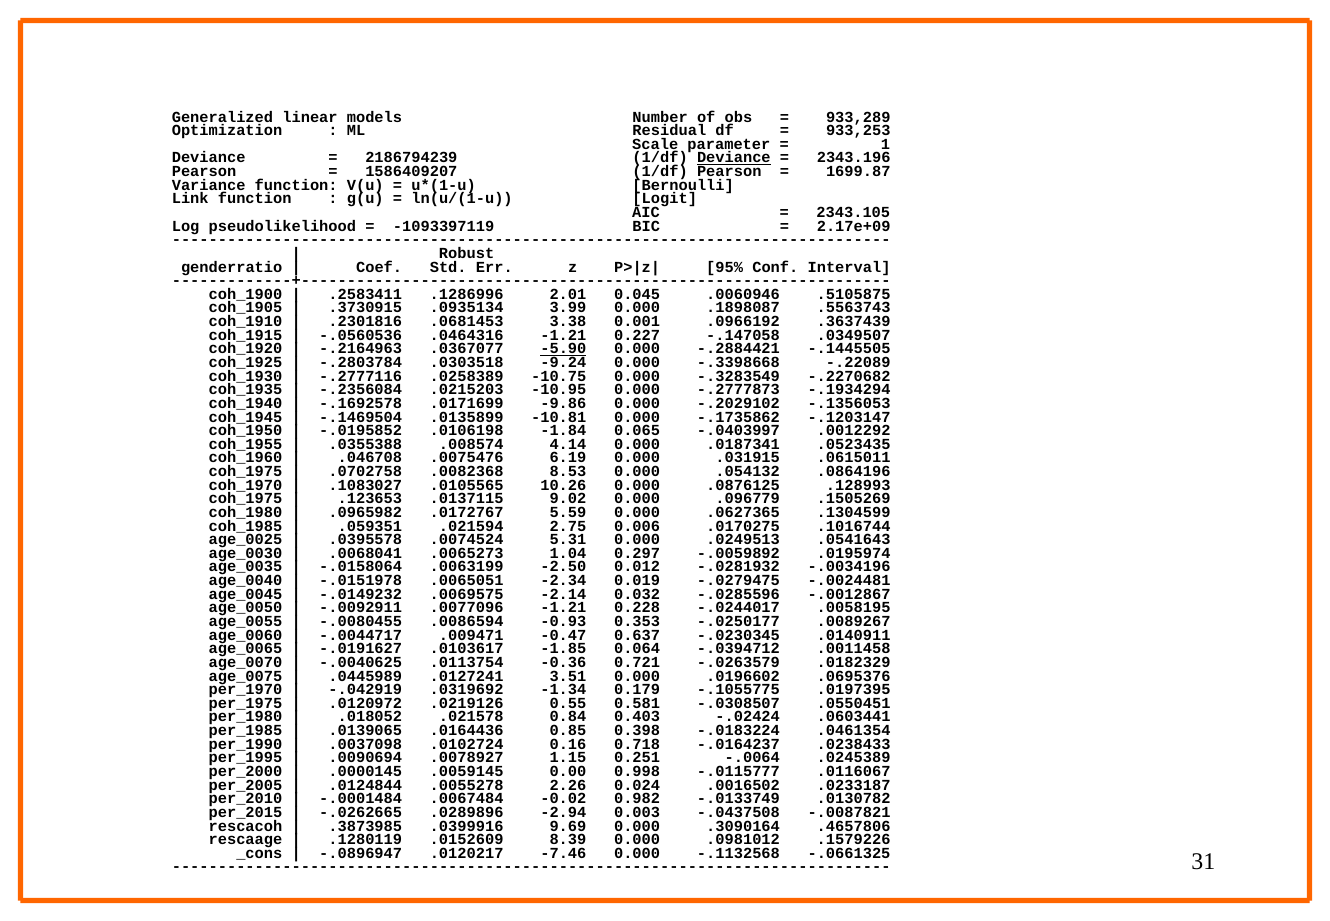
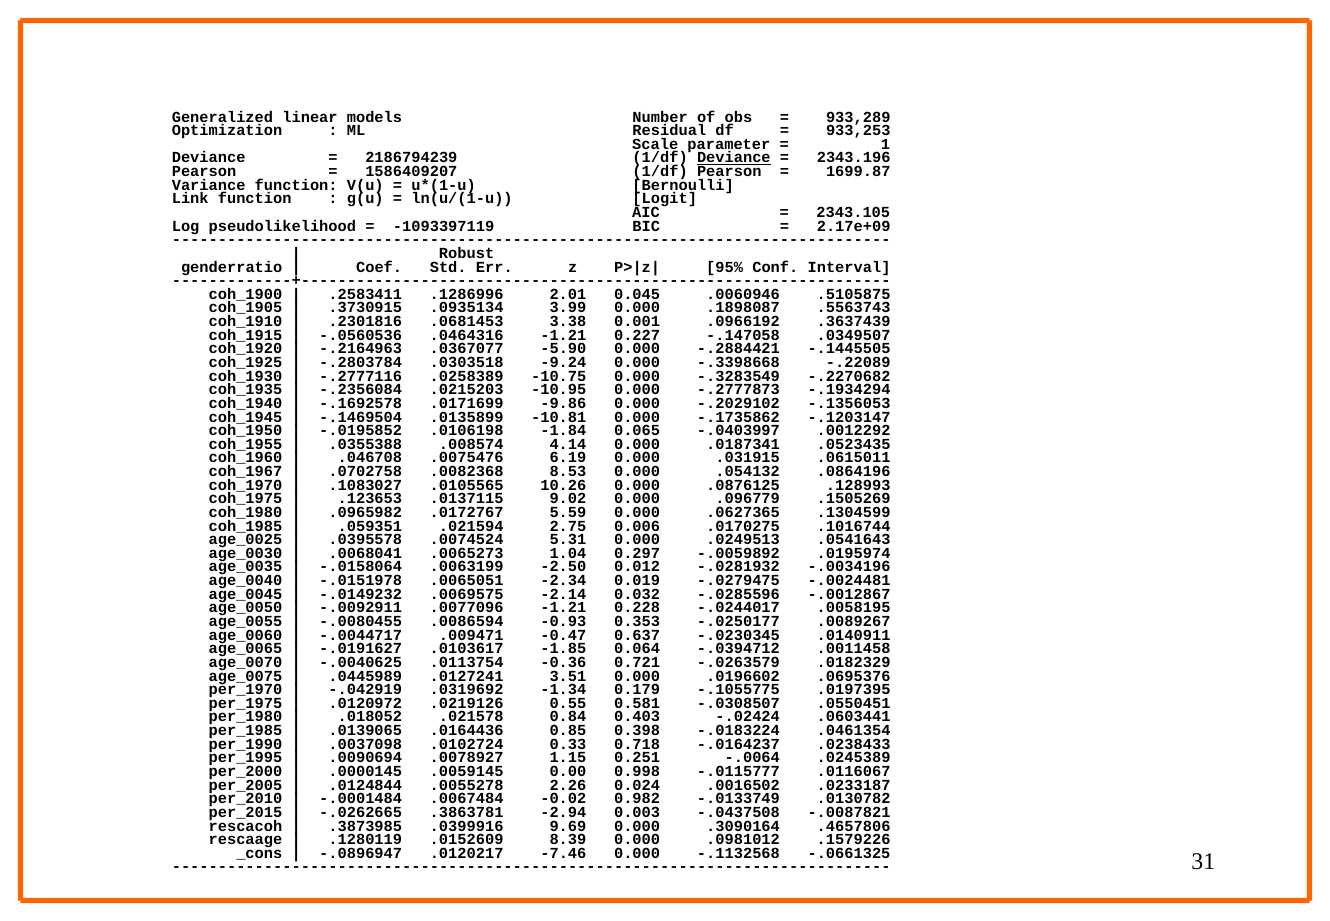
-5.90 underline: present -> none
coh_1975 at (245, 471): coh_1975 -> coh_1967
0.16: 0.16 -> 0.33
.0289896: .0289896 -> .3863781
